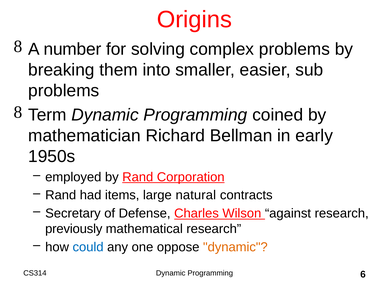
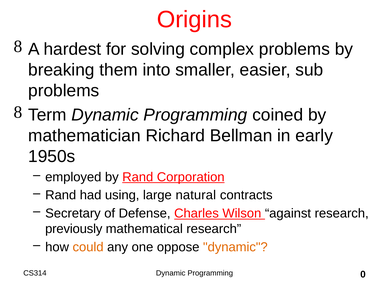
number: number -> hardest
items: items -> using
could colour: blue -> orange
6: 6 -> 0
